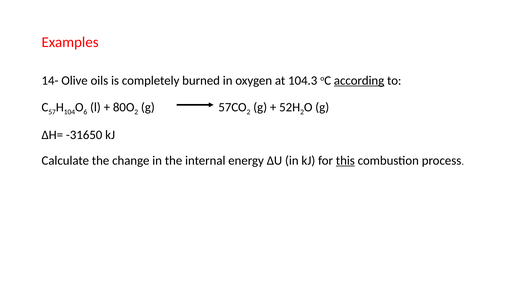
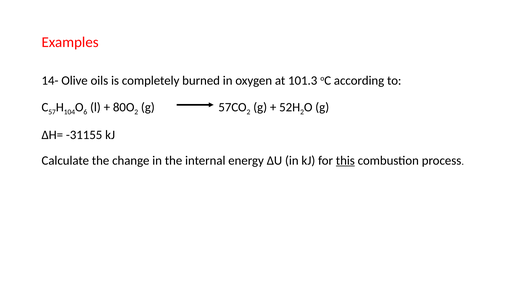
104.3: 104.3 -> 101.3
according underline: present -> none
-31650: -31650 -> -31155
